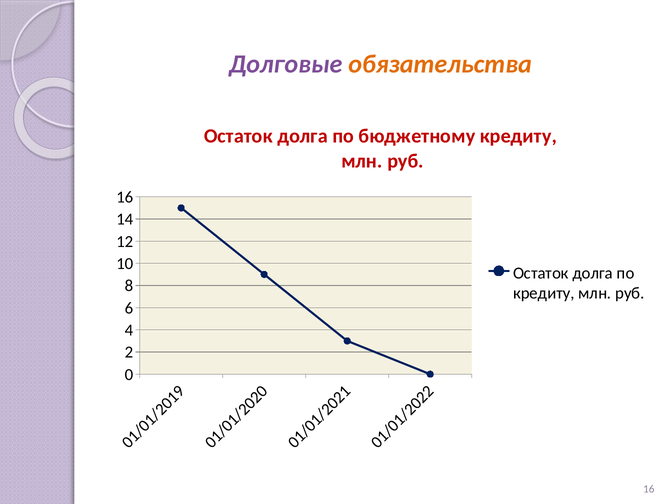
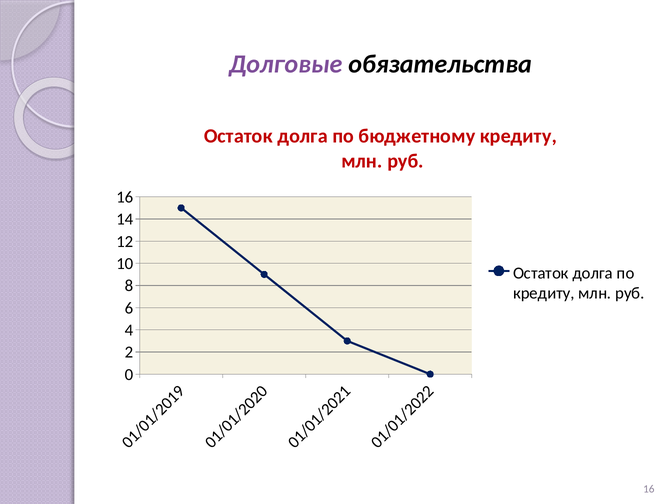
обязательства colour: orange -> black
